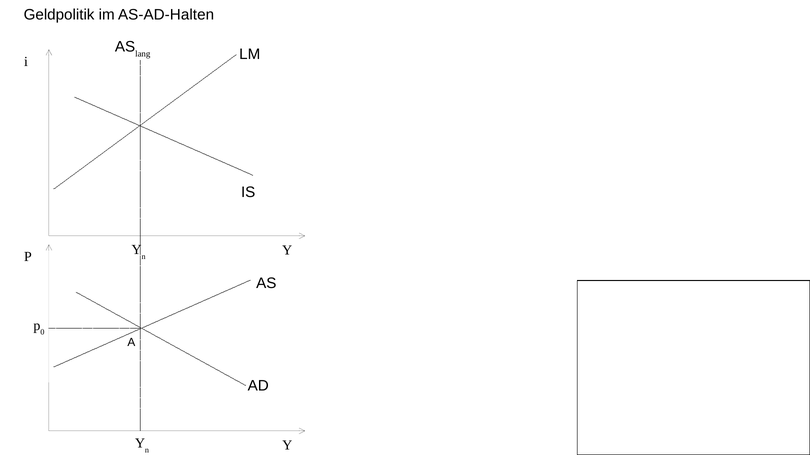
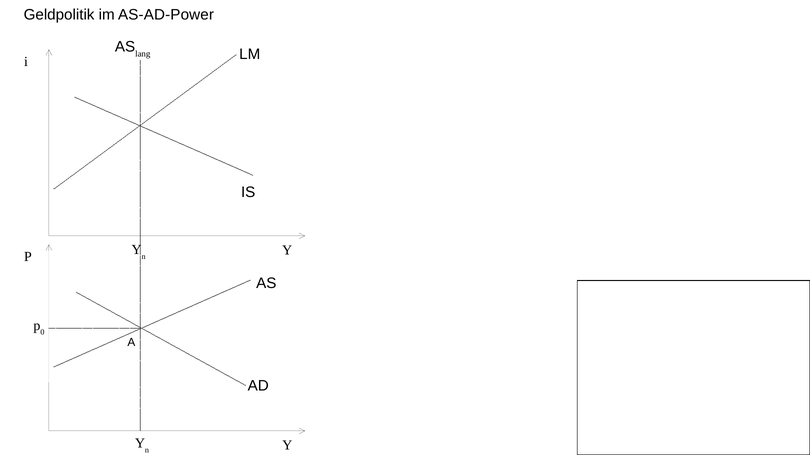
AS-AD-Halten: AS-AD-Halten -> AS-AD-Power
